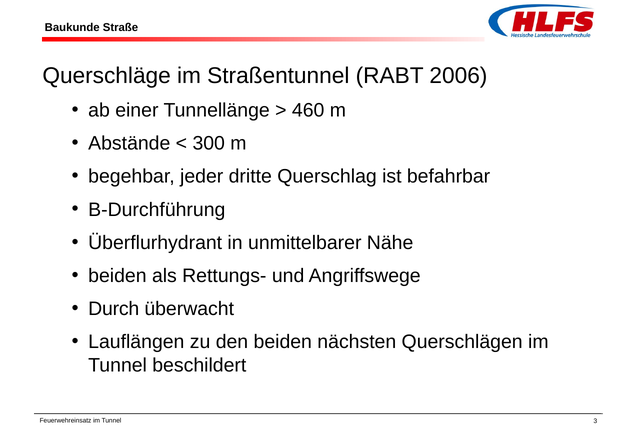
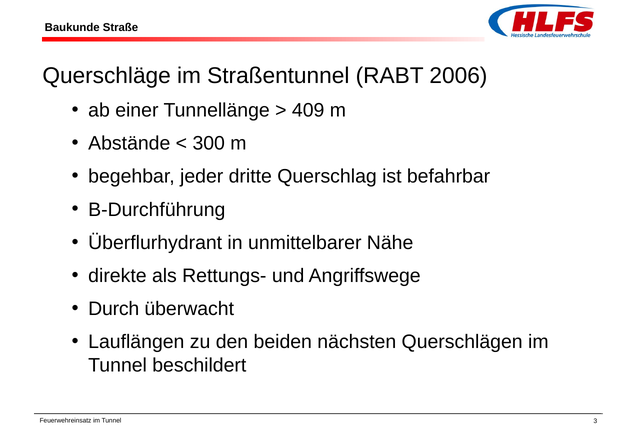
460: 460 -> 409
beiden at (117, 276): beiden -> direkte
